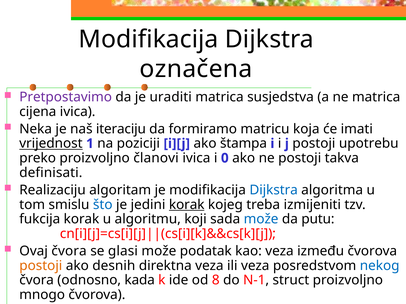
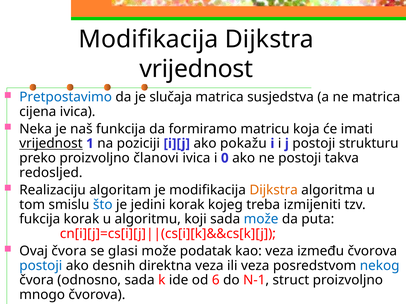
označena at (196, 69): označena -> vrijednost
Pretpostavimo colour: purple -> blue
uraditi: uraditi -> slučaja
iteraciju: iteraciju -> funkcija
štampa: štampa -> pokažu
upotrebu: upotrebu -> strukturu
definisati: definisati -> redosljed
Dijkstra at (274, 190) colour: blue -> orange
korak at (187, 205) underline: present -> none
putu: putu -> puta
postoji at (41, 266) colour: orange -> blue
odnosno kada: kada -> sada
8: 8 -> 6
